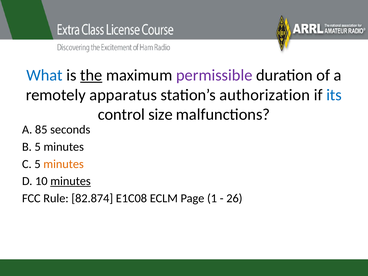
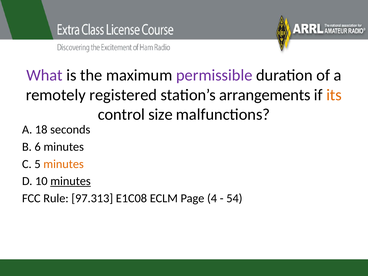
What colour: blue -> purple
the underline: present -> none
apparatus: apparatus -> registered
authorization: authorization -> arrangements
its colour: blue -> orange
85: 85 -> 18
B 5: 5 -> 6
82.874: 82.874 -> 97.313
1: 1 -> 4
26: 26 -> 54
